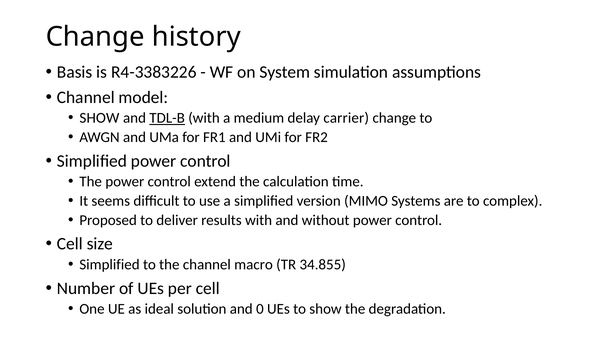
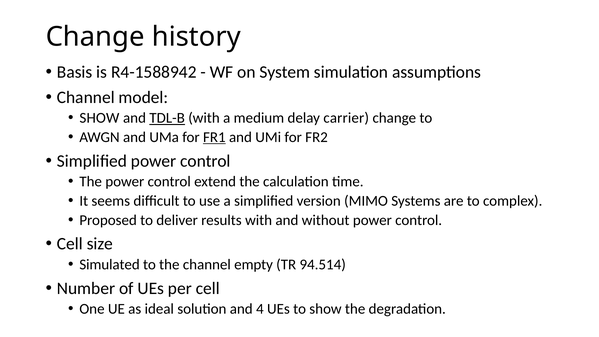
R4-3383226: R4-3383226 -> R4-1588942
FR1 underline: none -> present
Simplified at (109, 264): Simplified -> Simulated
macro: macro -> empty
34.855: 34.855 -> 94.514
0: 0 -> 4
